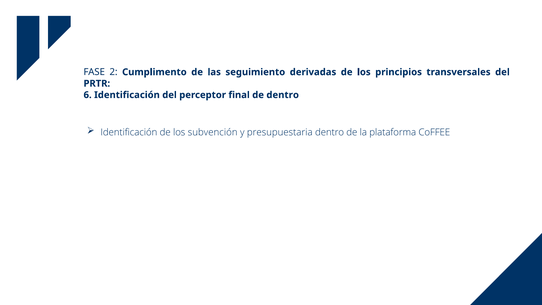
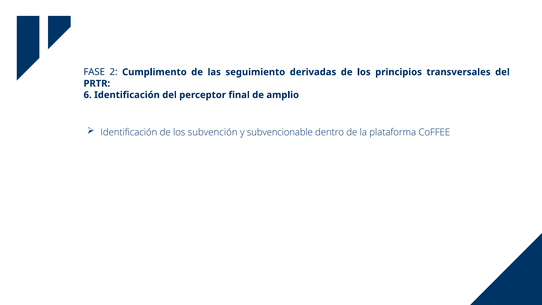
de dentro: dentro -> amplio
presupuestaria: presupuestaria -> subvencionable
